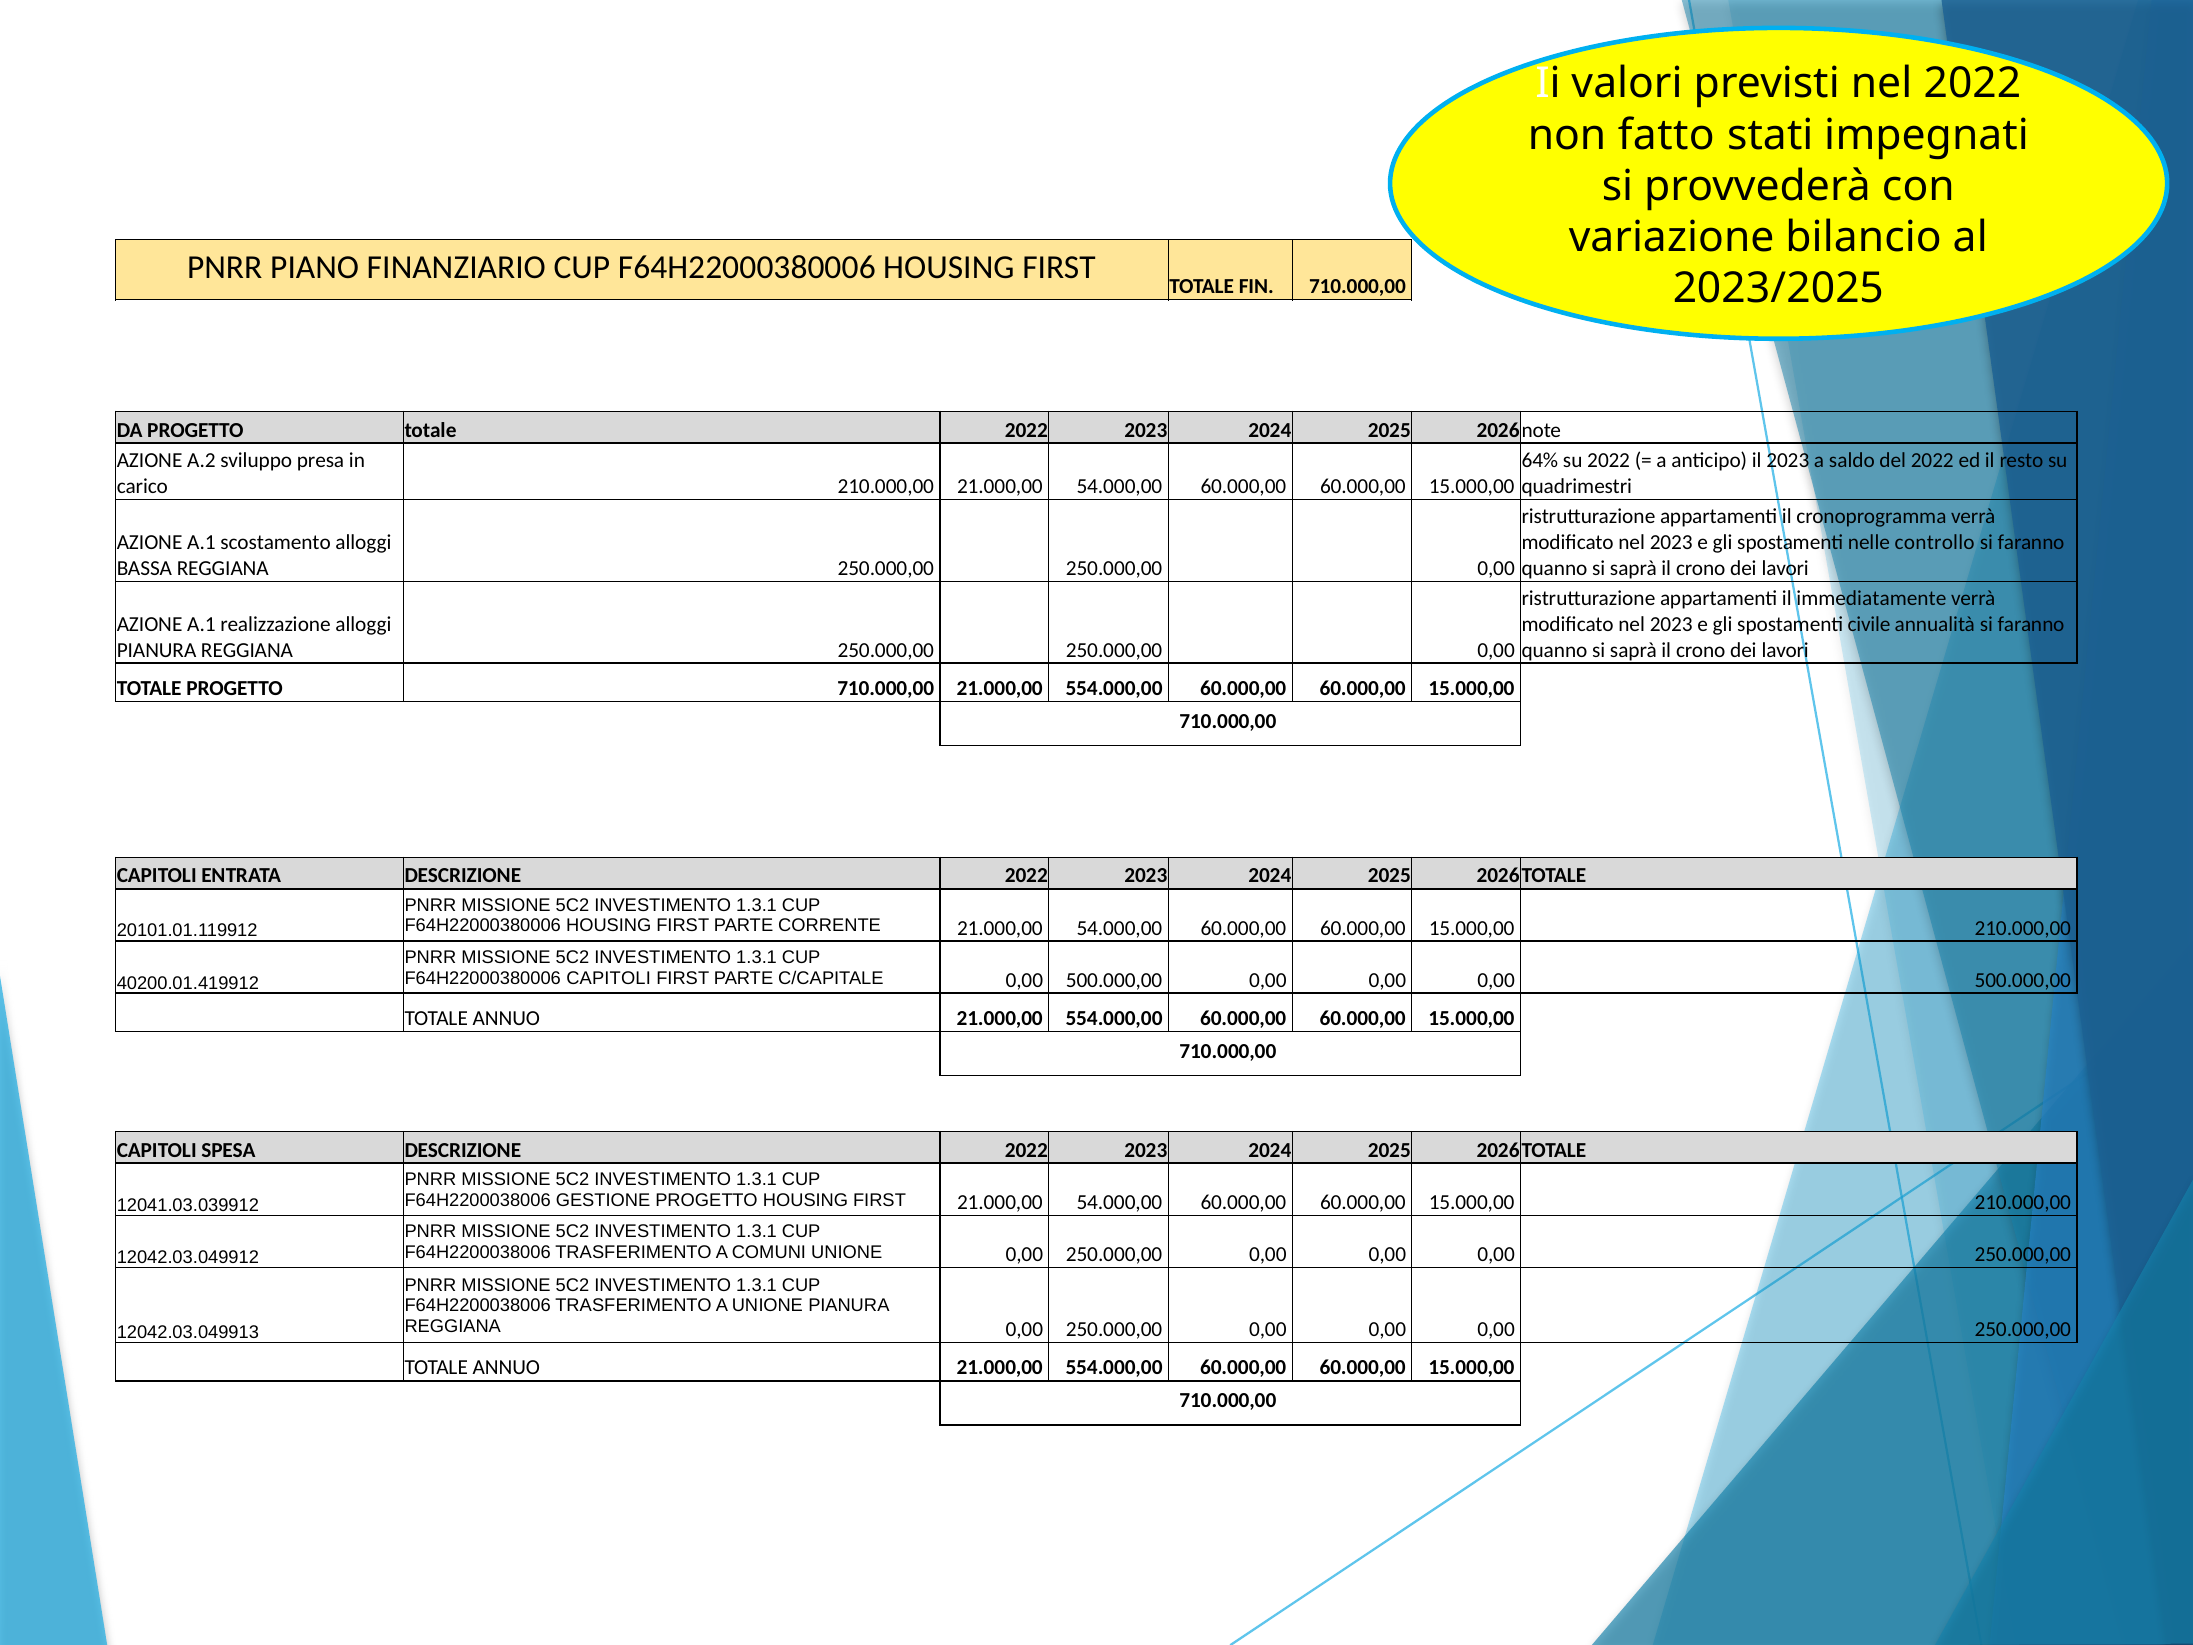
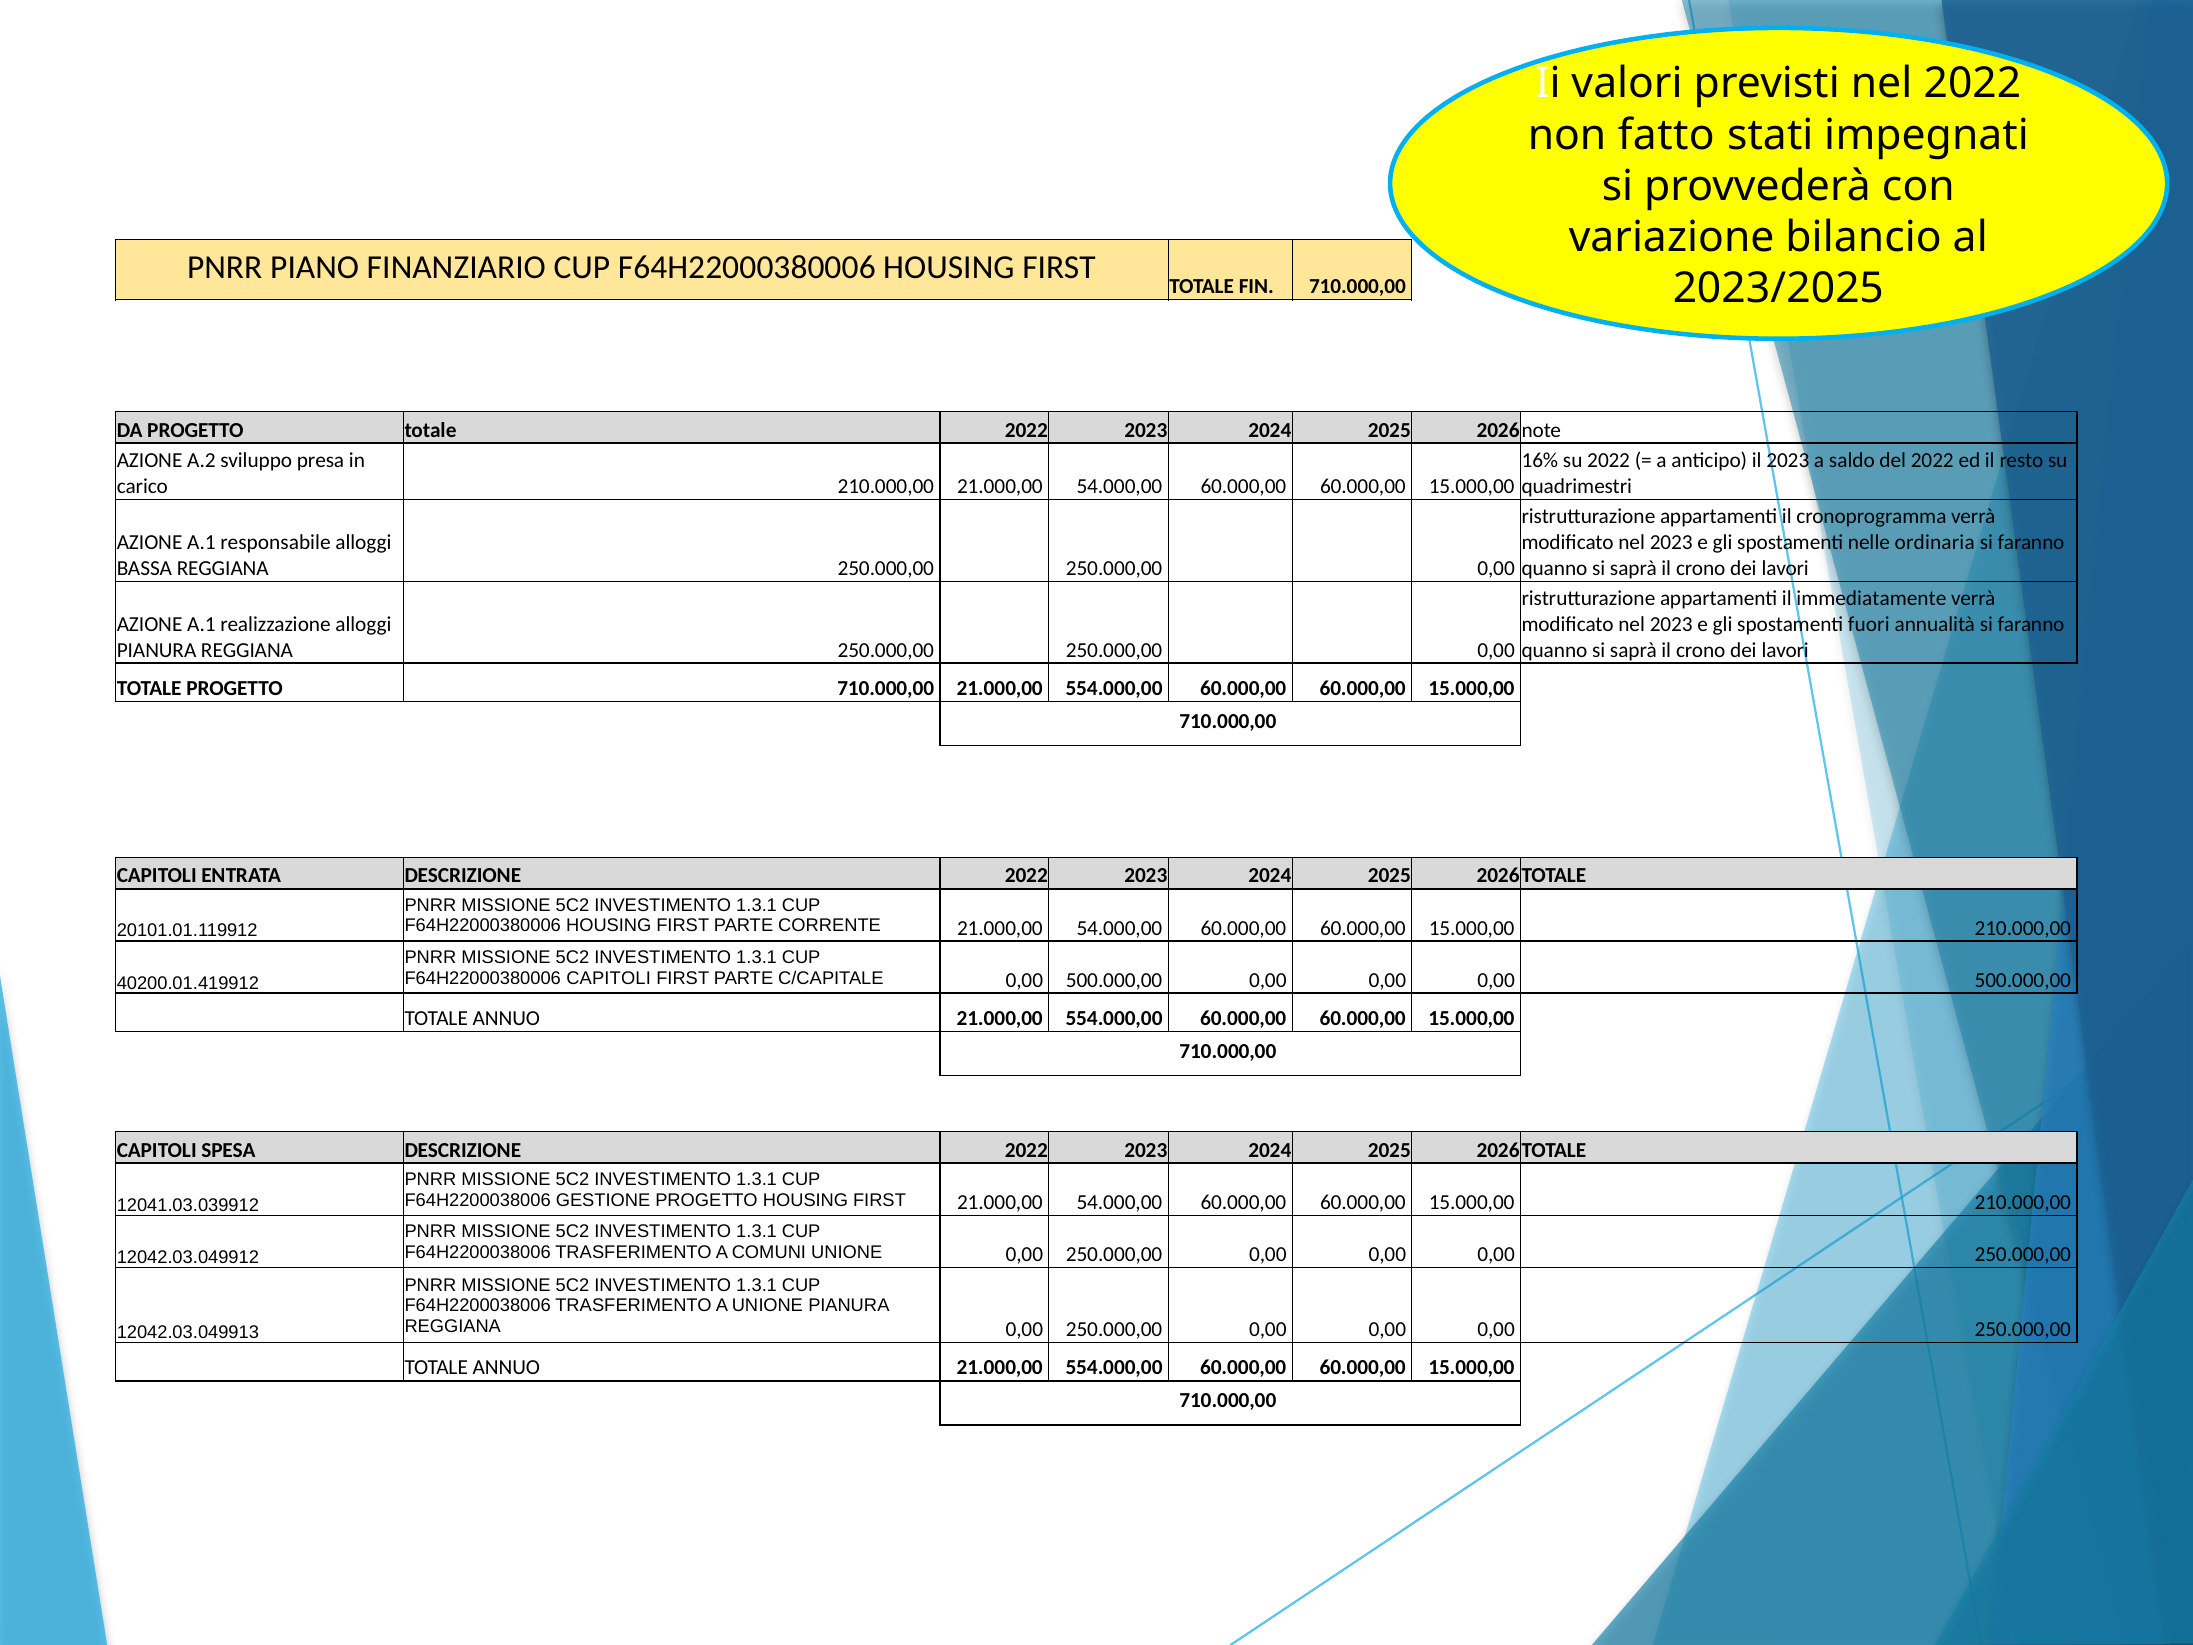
64%: 64% -> 16%
scostamento: scostamento -> responsabile
controllo: controllo -> ordinaria
civile: civile -> fuori
